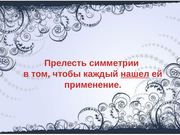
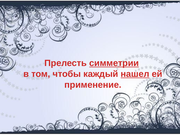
симметрии underline: none -> present
